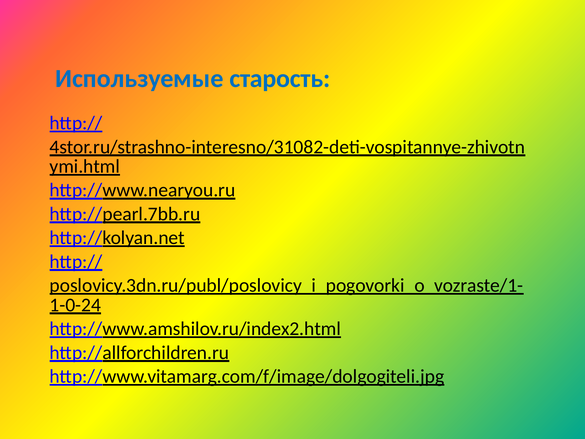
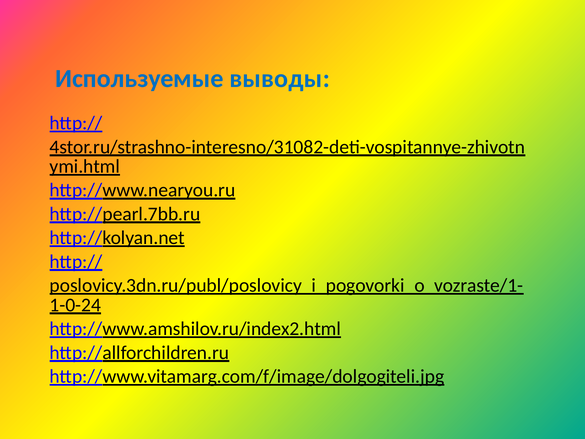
старость: старость -> выводы
